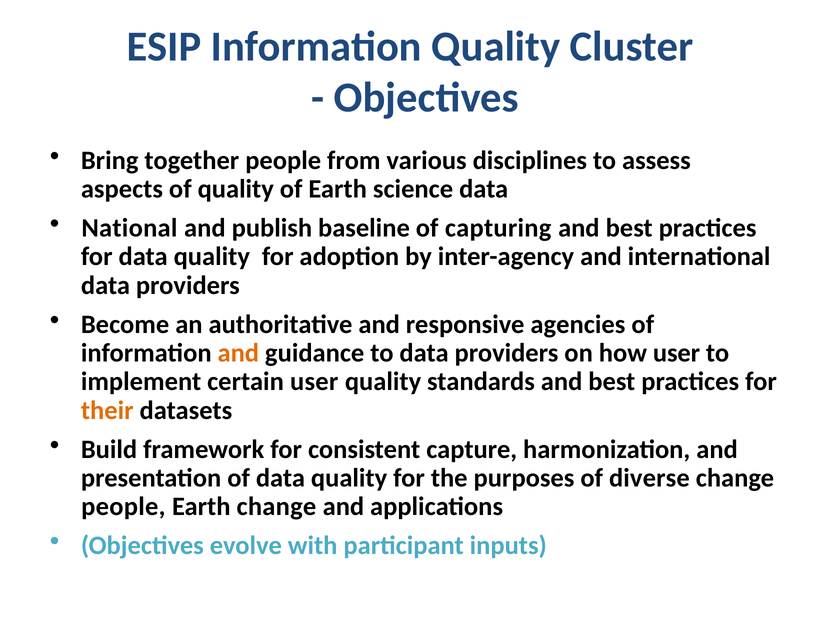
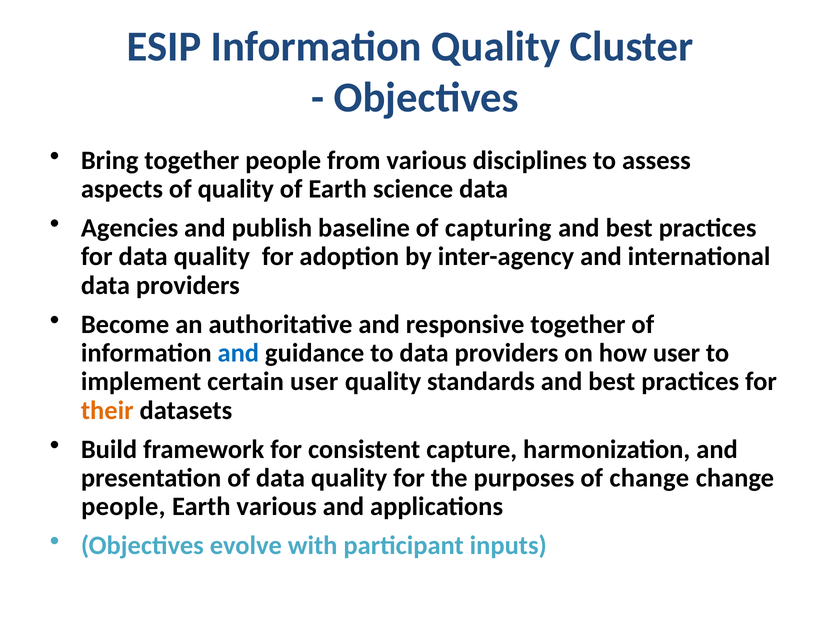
National: National -> Agencies
responsive agencies: agencies -> together
and at (238, 353) colour: orange -> blue
of diverse: diverse -> change
Earth change: change -> various
